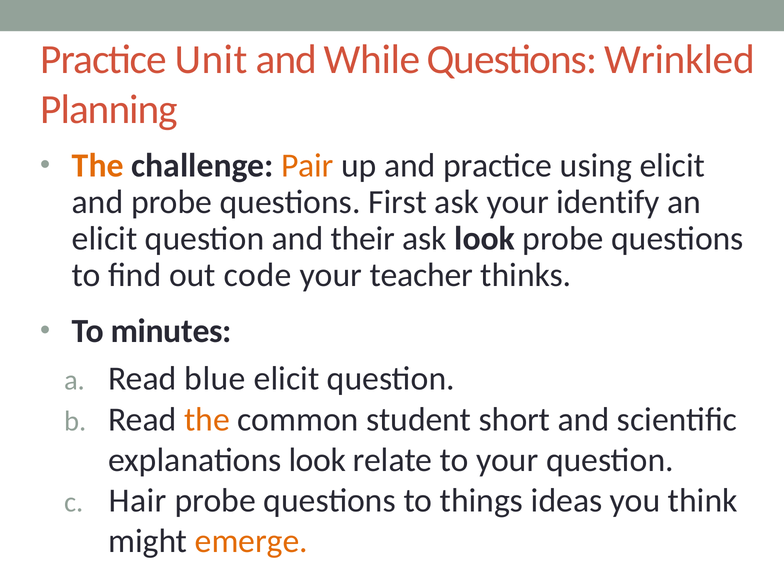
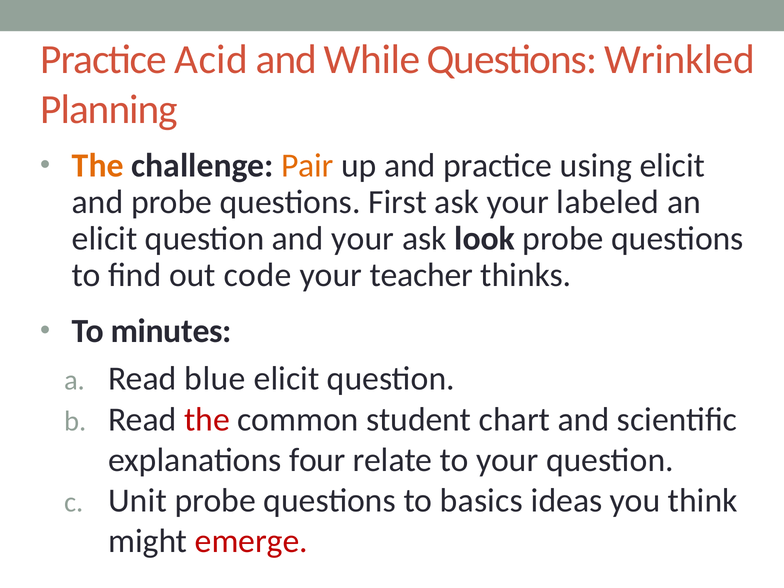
Unit: Unit -> Acid
identify: identify -> labeled
and their: their -> your
the at (207, 419) colour: orange -> red
short: short -> chart
explanations look: look -> four
Hair: Hair -> Unit
things: things -> basics
emerge colour: orange -> red
